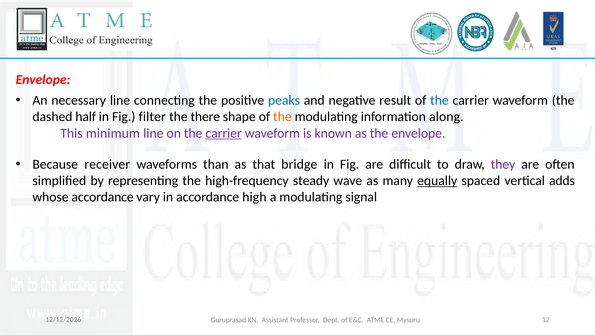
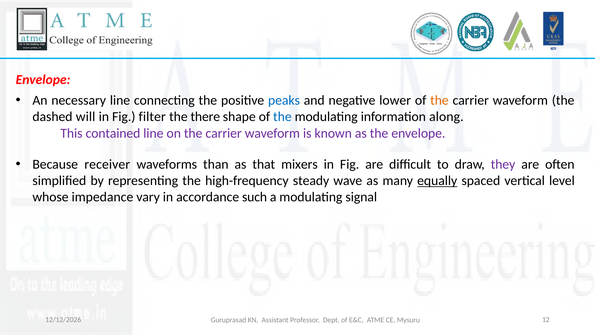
result: result -> lower
the at (439, 100) colour: blue -> orange
half: half -> will
the at (282, 117) colour: orange -> blue
minimum: minimum -> contained
carrier at (224, 133) underline: present -> none
bridge: bridge -> mixers
adds: adds -> level
whose accordance: accordance -> impedance
high: high -> such
